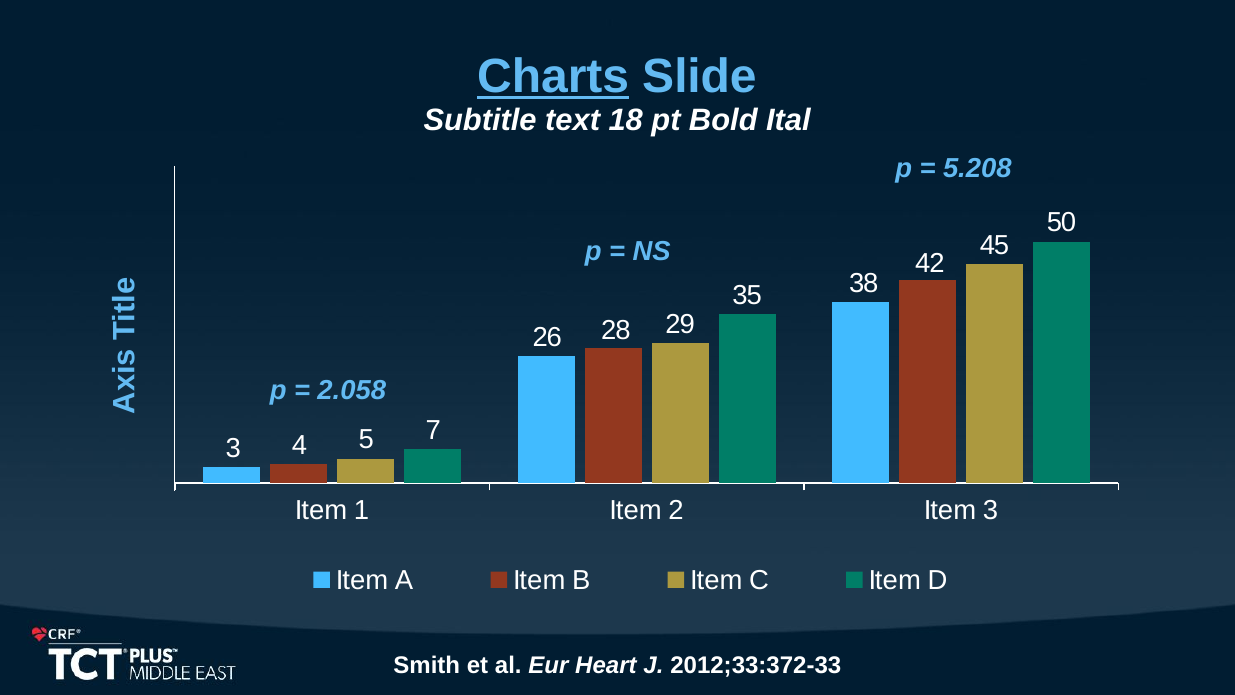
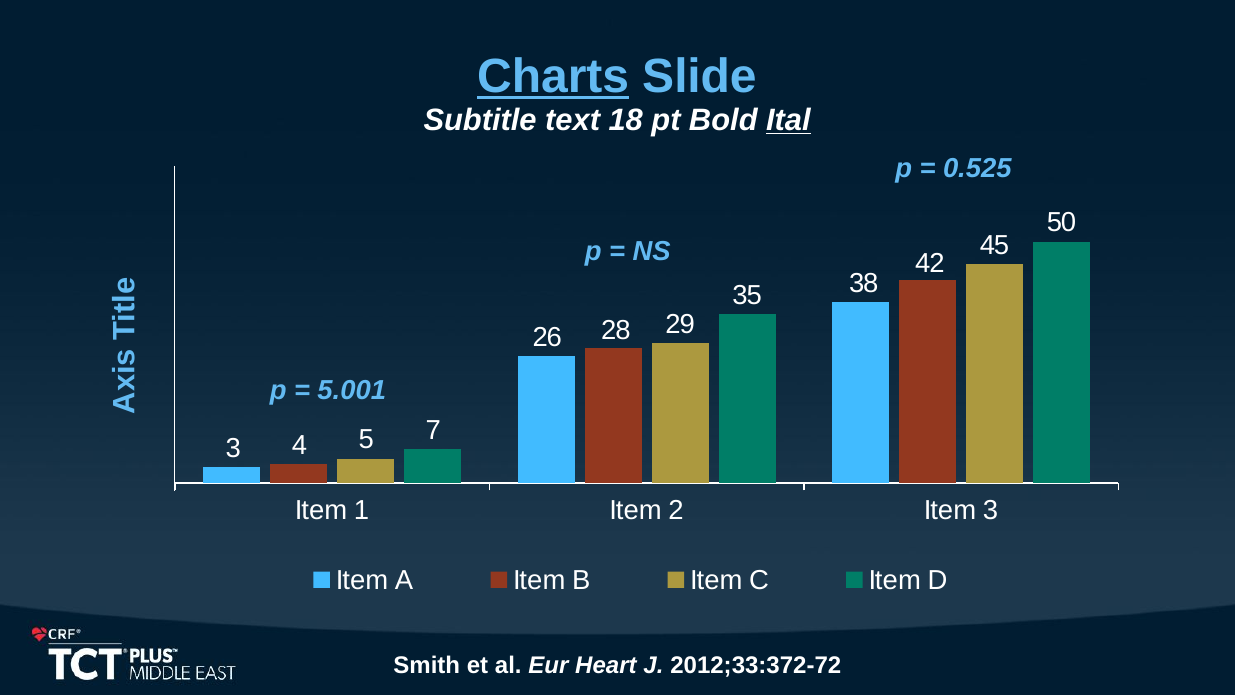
Ital underline: none -> present
5.208: 5.208 -> 0.525
2.058: 2.058 -> 5.001
2012;33:372-33: 2012;33:372-33 -> 2012;33:372-72
